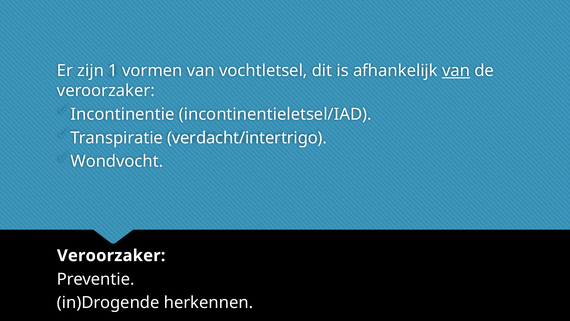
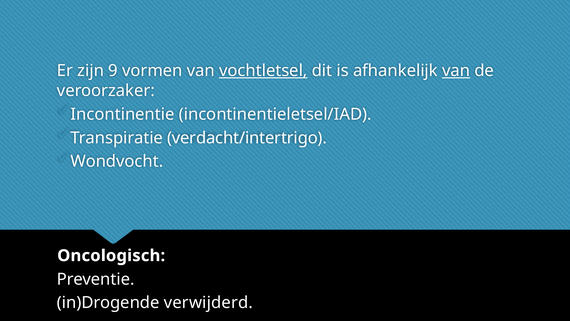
1: 1 -> 9
vochtletsel underline: none -> present
Veroorzaker at (111, 255): Veroorzaker -> Oncologisch
herkennen: herkennen -> verwijderd
